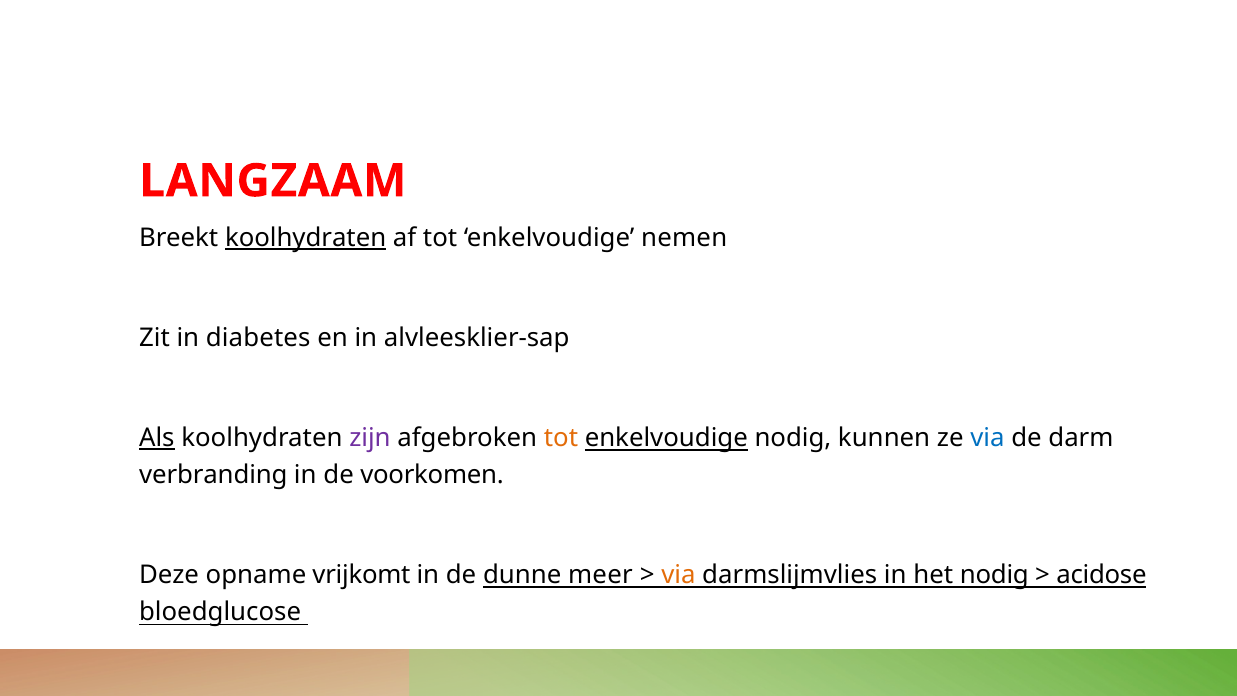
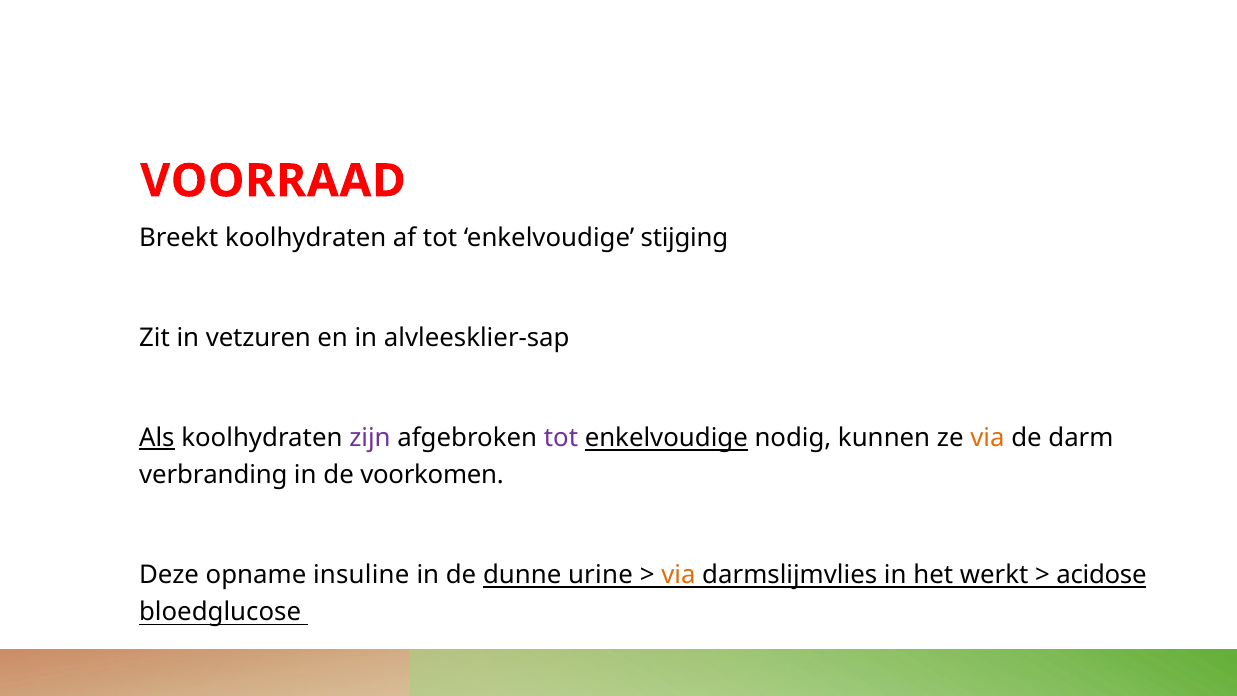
LANGZAAM: LANGZAAM -> VOORRAAD
koolhydraten at (306, 238) underline: present -> none
nemen: nemen -> stijging
diabetes: diabetes -> vetzuren
tot at (561, 438) colour: orange -> purple
via at (988, 438) colour: blue -> orange
vrijkomt: vrijkomt -> insuline
meer: meer -> urine
het nodig: nodig -> werkt
